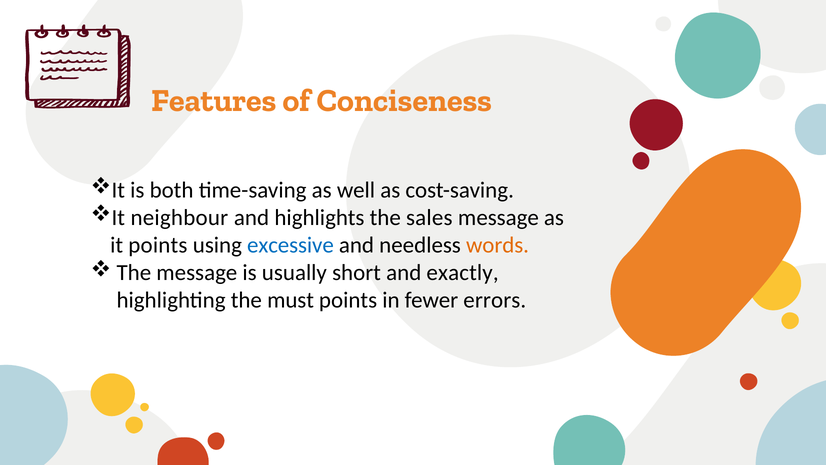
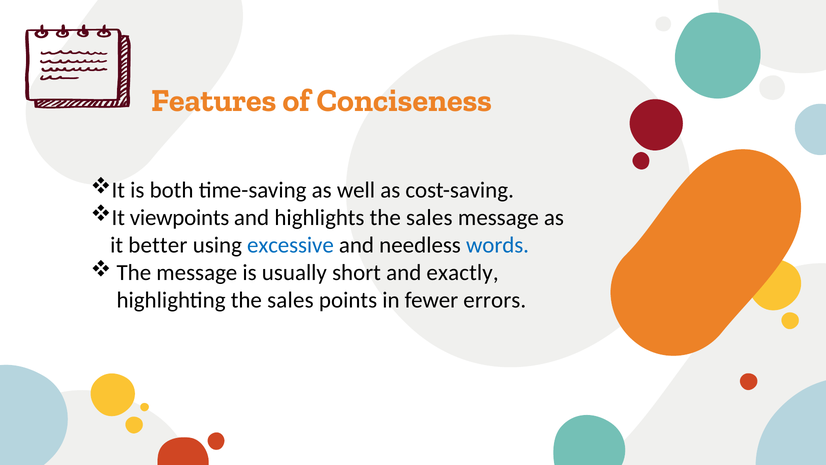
neighbour: neighbour -> viewpoints
it points: points -> better
words colour: orange -> blue
highlighting the must: must -> sales
